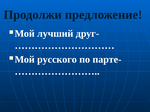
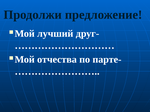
русского: русского -> отчества
